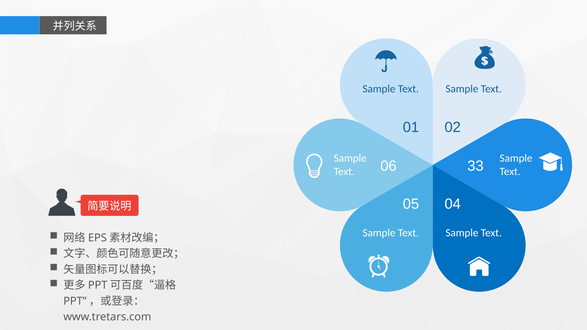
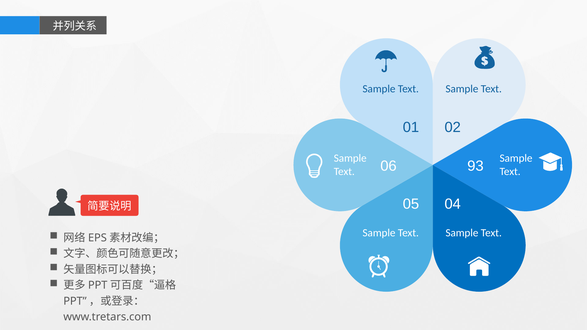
33: 33 -> 93
